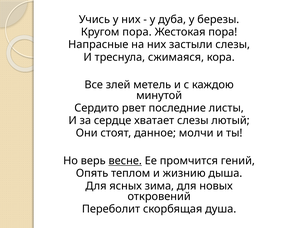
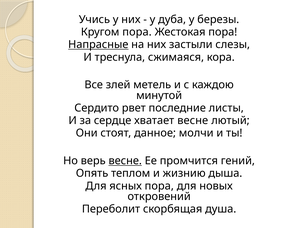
Напрасные underline: none -> present
хватает слезы: слезы -> весне
ясных зима: зима -> пора
